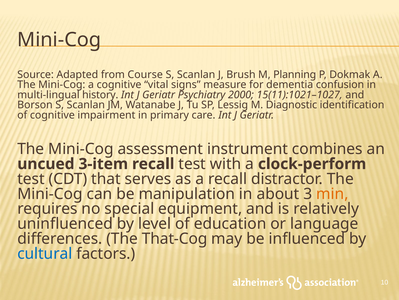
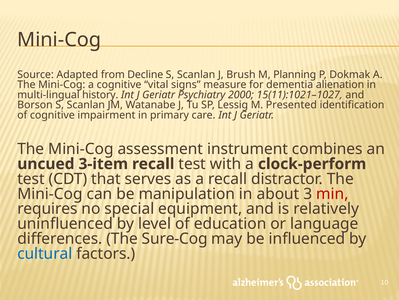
Course: Course -> Decline
confusion: confusion -> alienation
Diagnostic: Diagnostic -> Presented
min colour: orange -> red
That-Cog: That-Cog -> Sure-Cog
